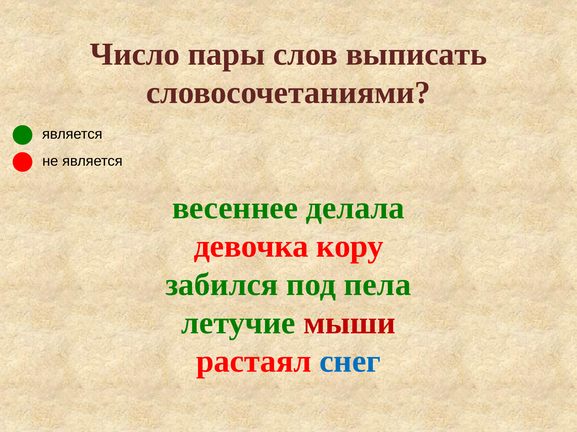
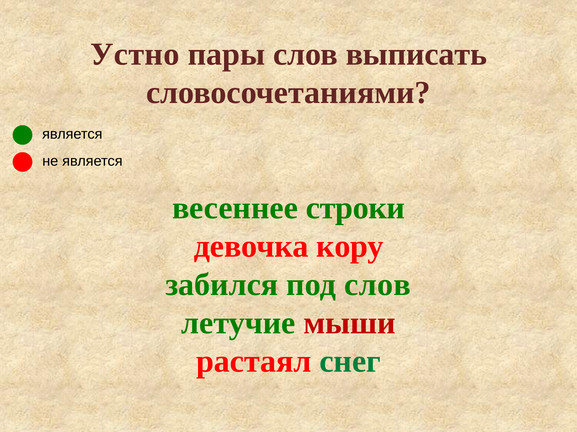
Число: Число -> Устно
делала: делала -> строки
под пела: пела -> слов
снег colour: blue -> green
